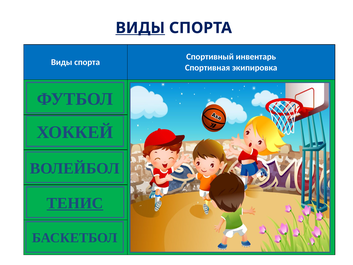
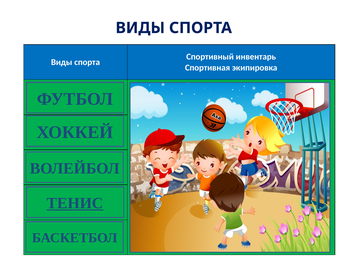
ВИДЫ at (140, 28) underline: present -> none
